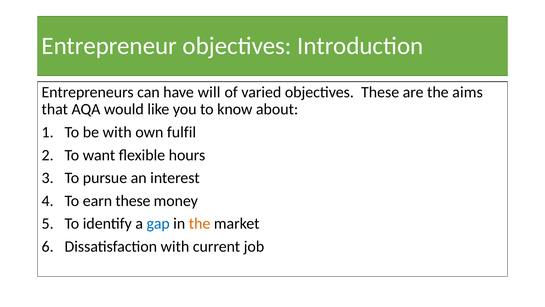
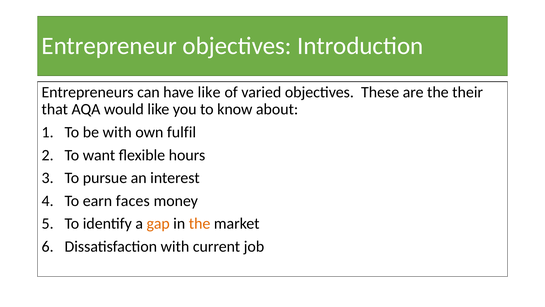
have will: will -> like
aims: aims -> their
earn these: these -> faces
gap colour: blue -> orange
